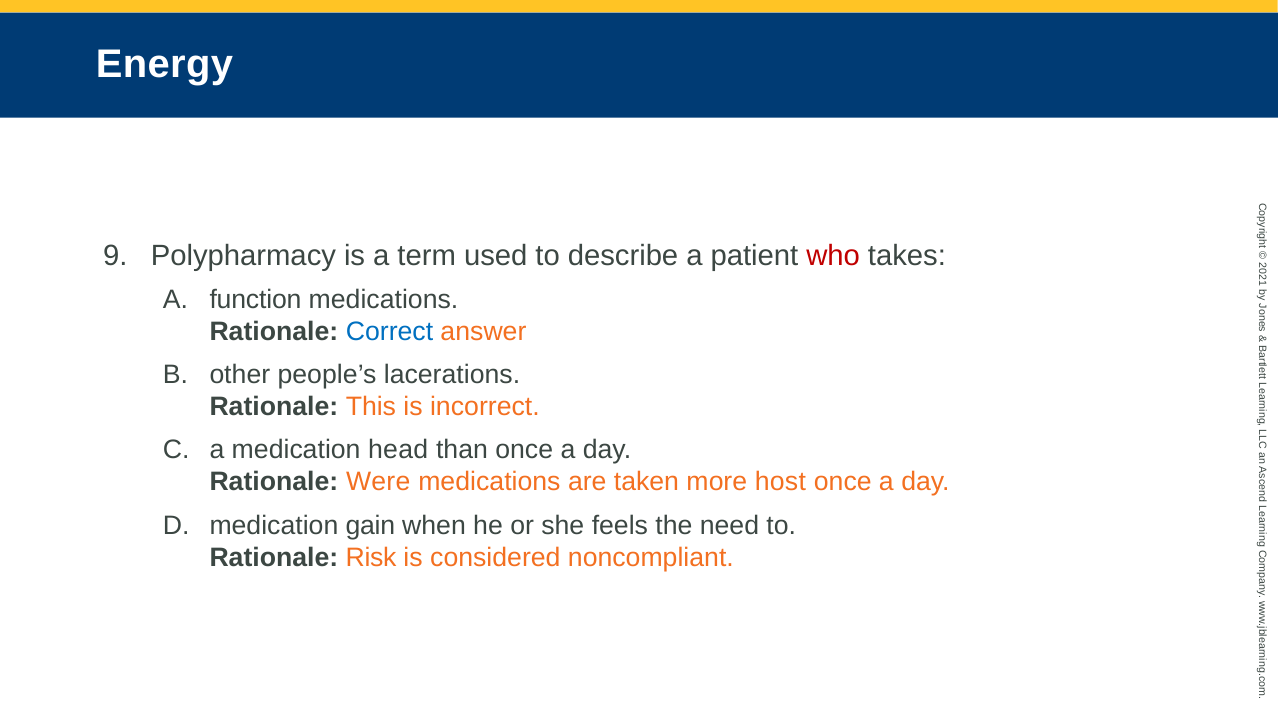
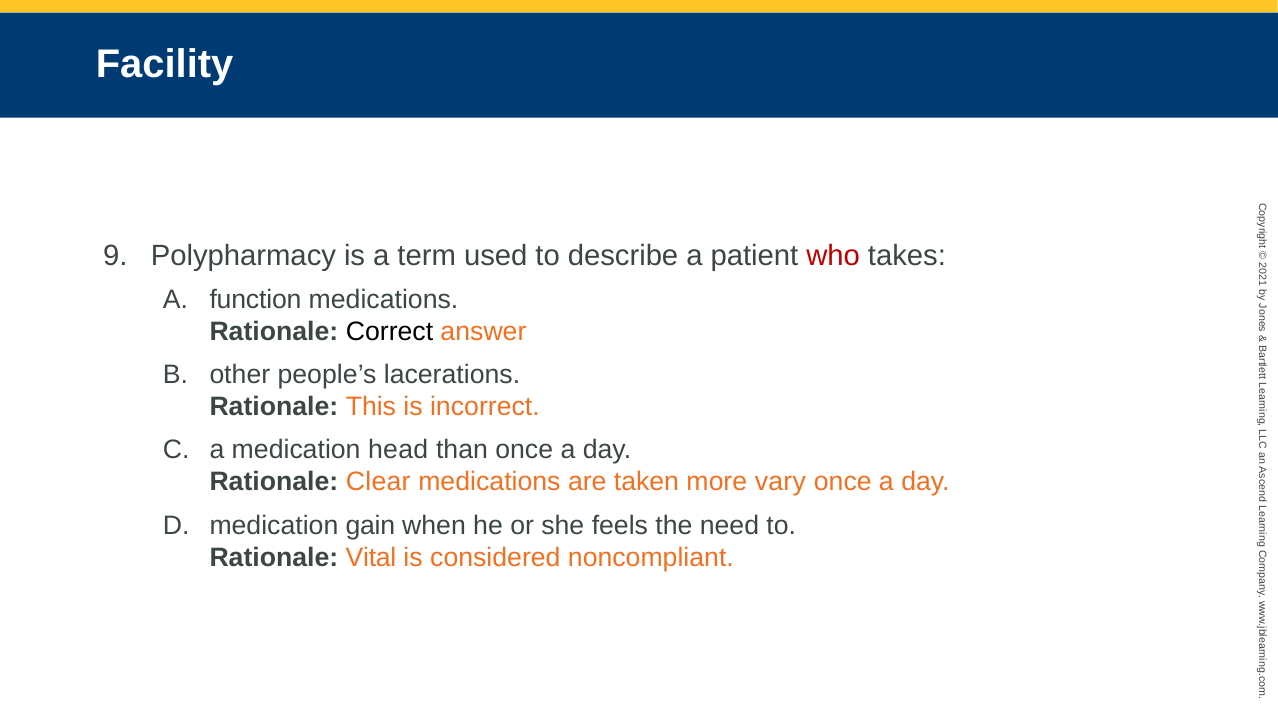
Energy: Energy -> Facility
Correct colour: blue -> black
Were: Were -> Clear
host: host -> vary
Risk: Risk -> Vital
